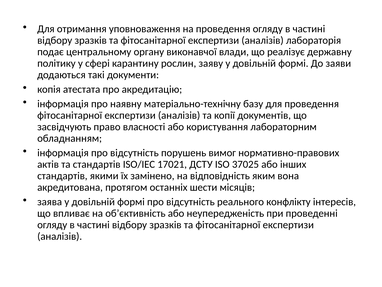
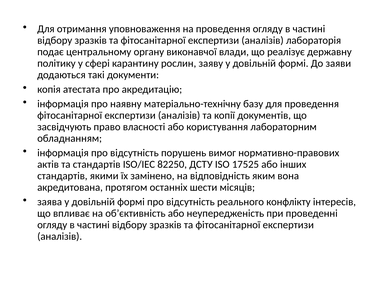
17021: 17021 -> 82250
37025: 37025 -> 17525
